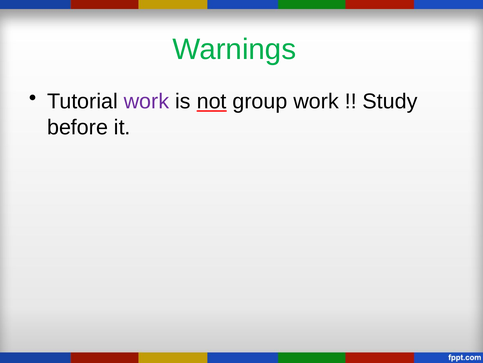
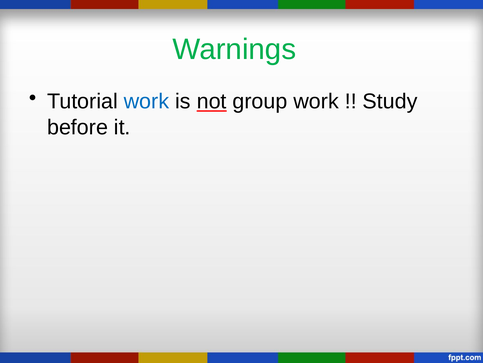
work at (146, 101) colour: purple -> blue
